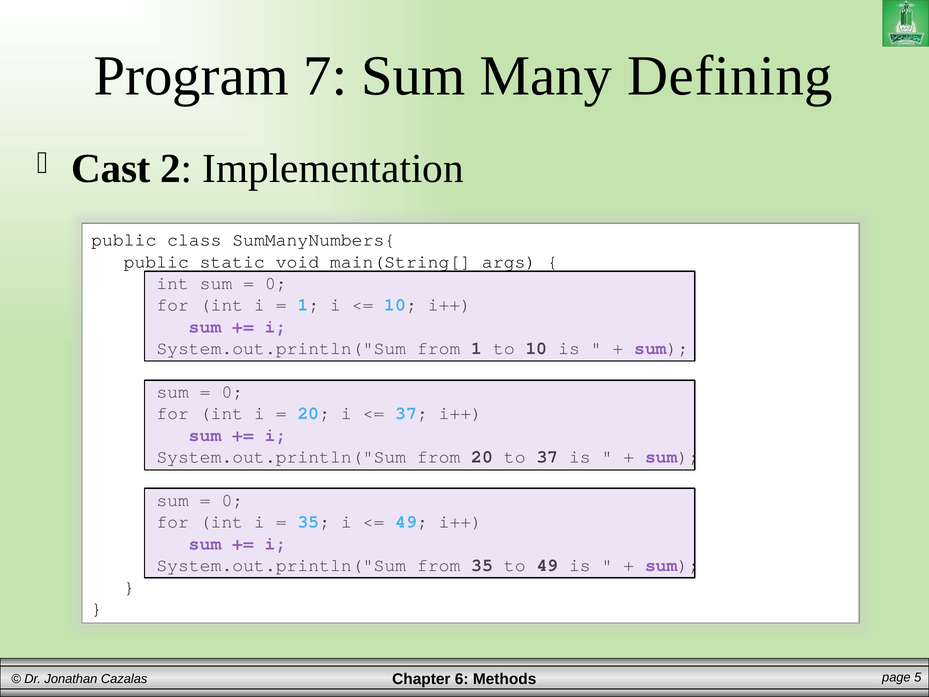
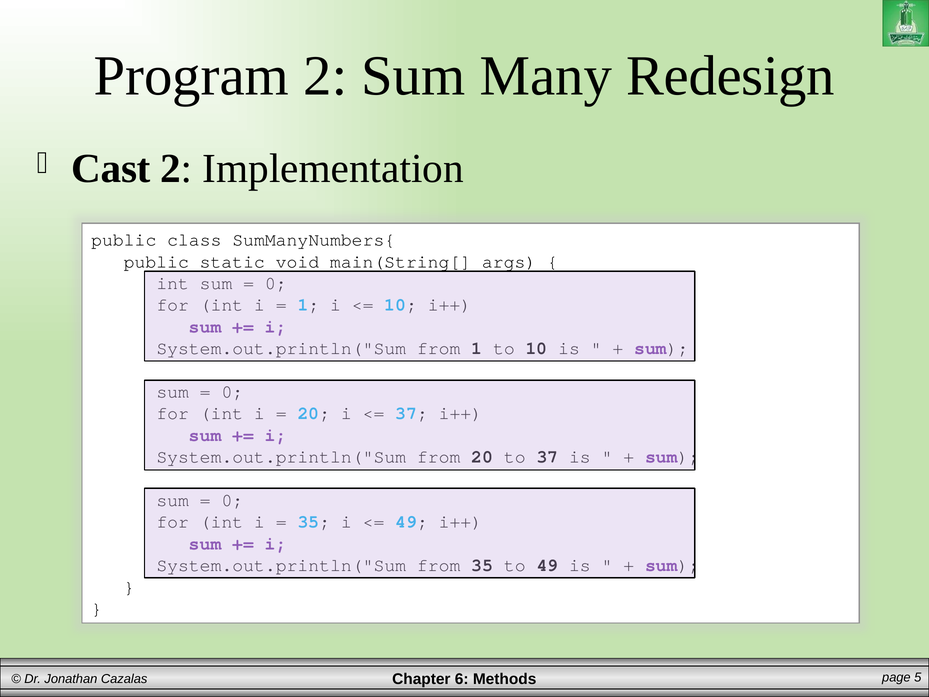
Program 7: 7 -> 2
Defining: Defining -> Redesign
